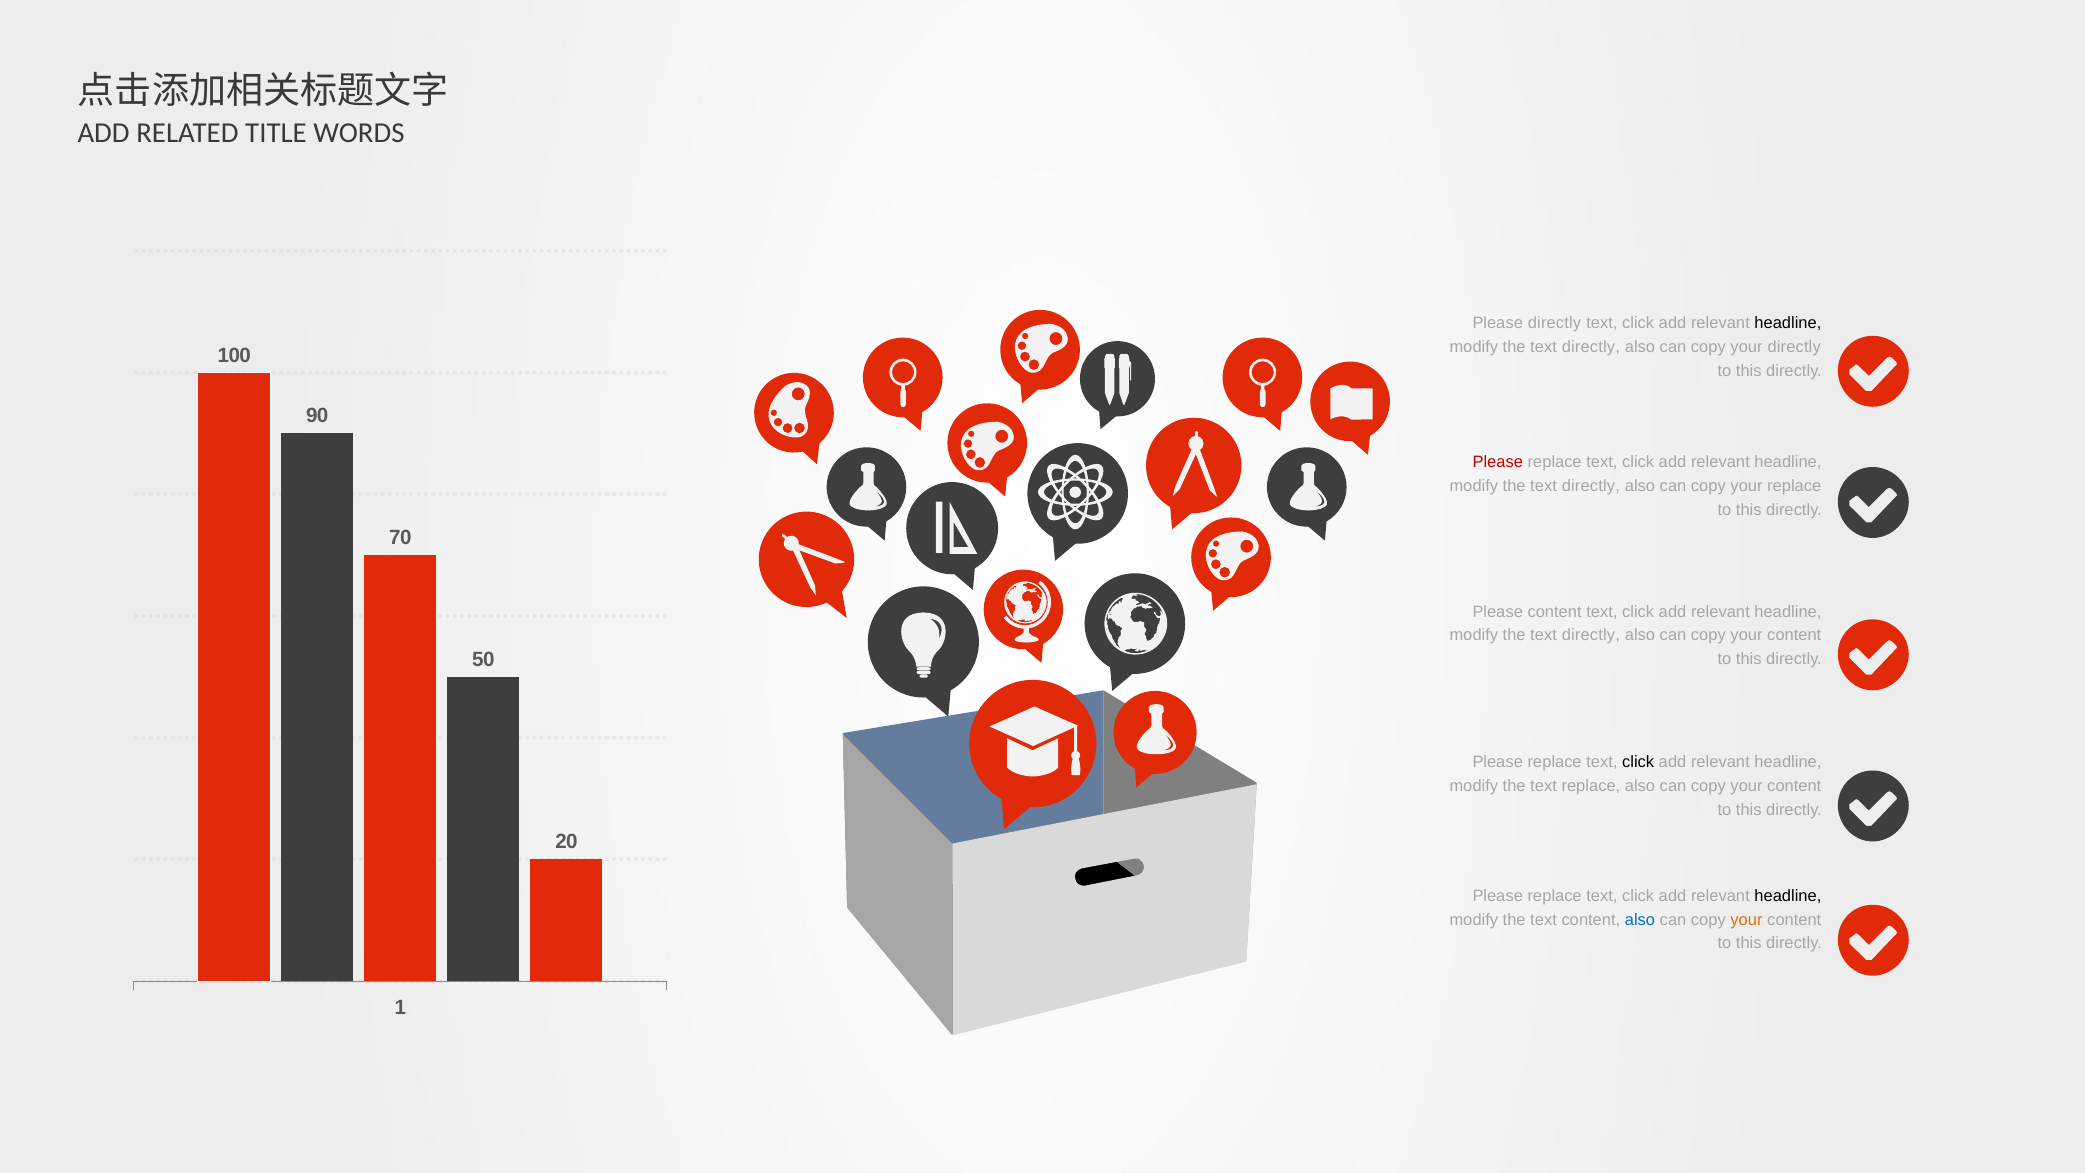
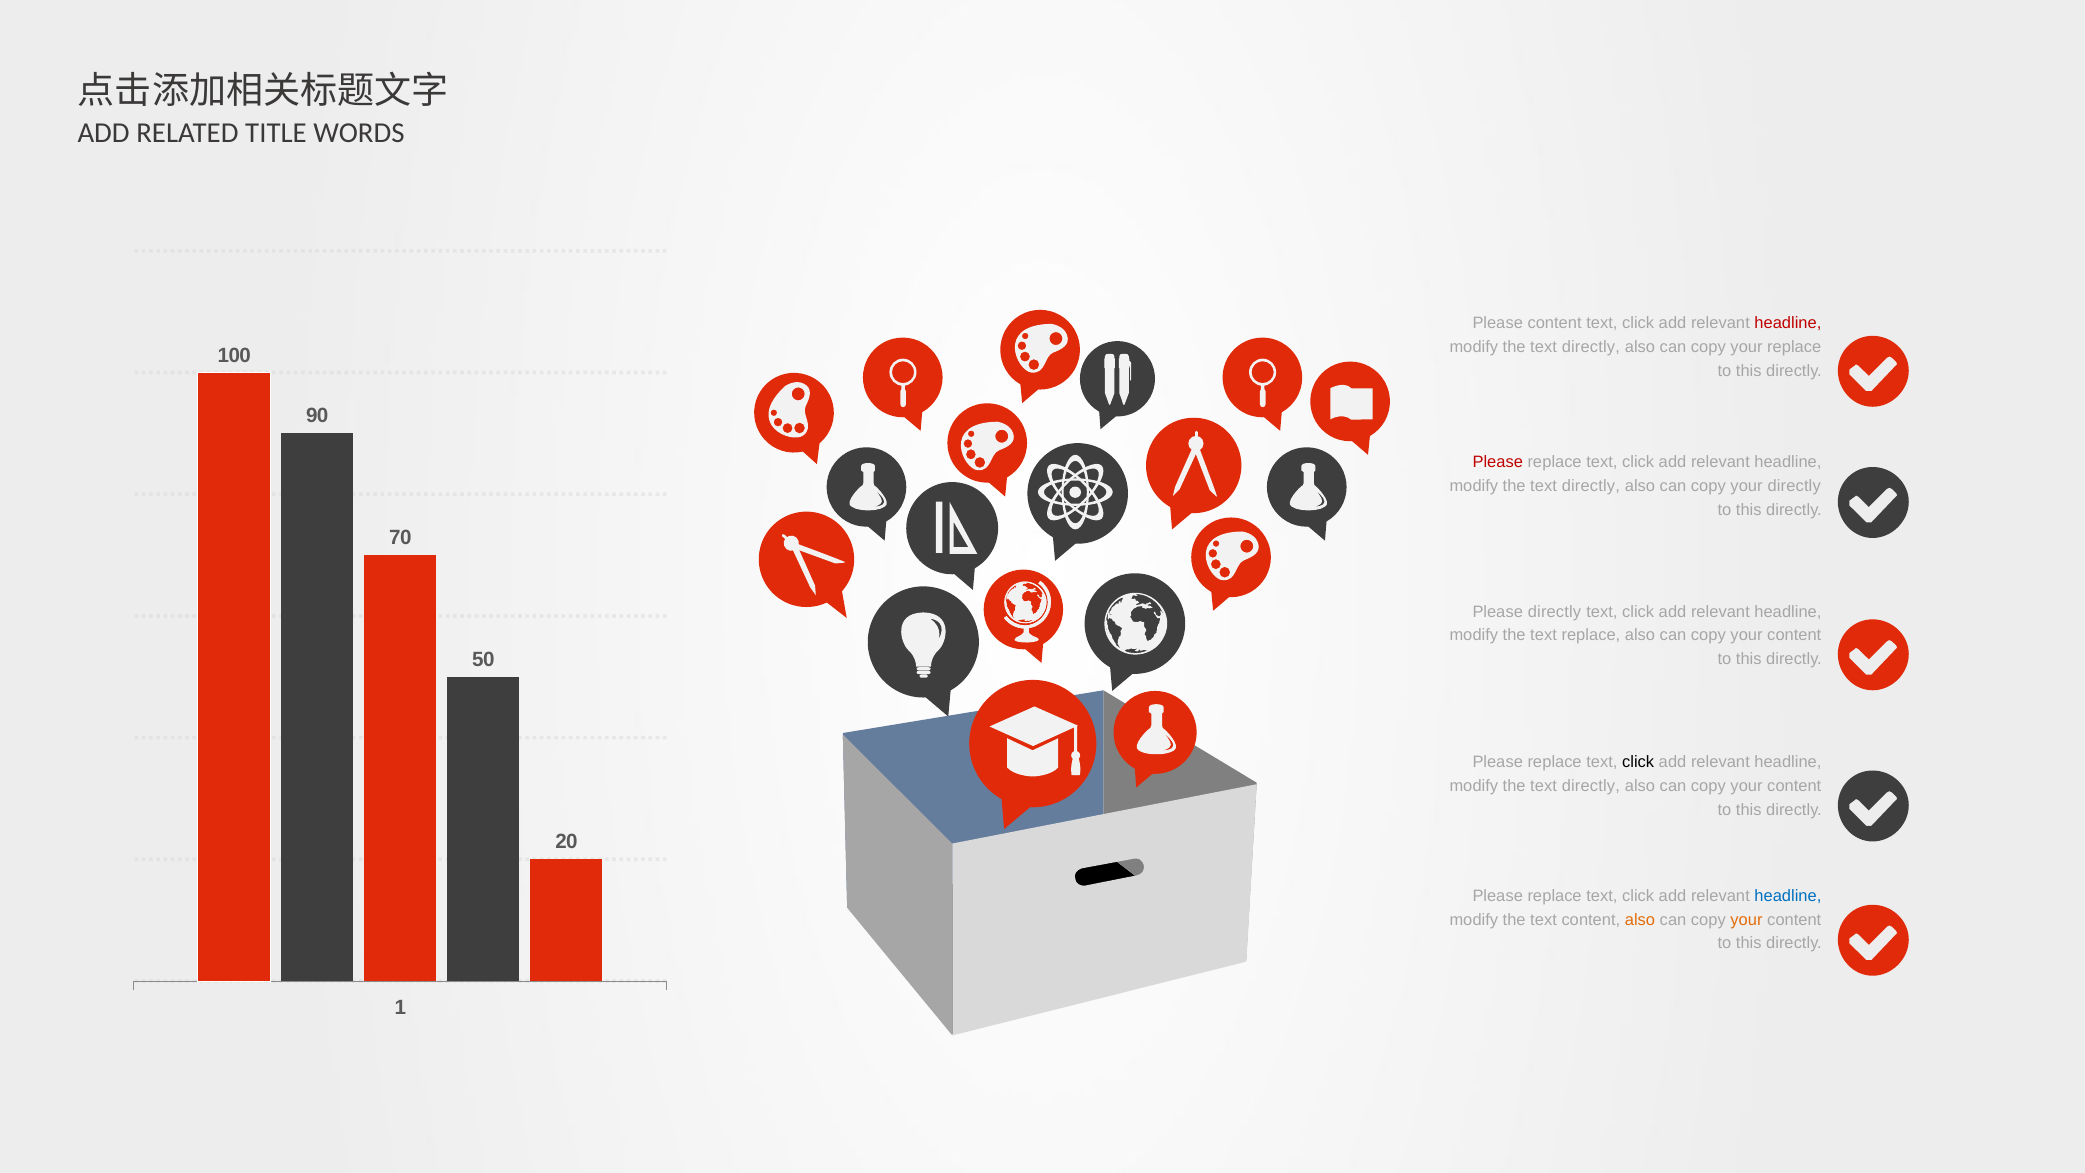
Please directly: directly -> content
headline at (1788, 323) colour: black -> red
your directly: directly -> replace
your replace: replace -> directly
Please content: content -> directly
directly at (1591, 635): directly -> replace
replace at (1591, 786): replace -> directly
headline at (1788, 896) colour: black -> blue
also at (1640, 920) colour: blue -> orange
